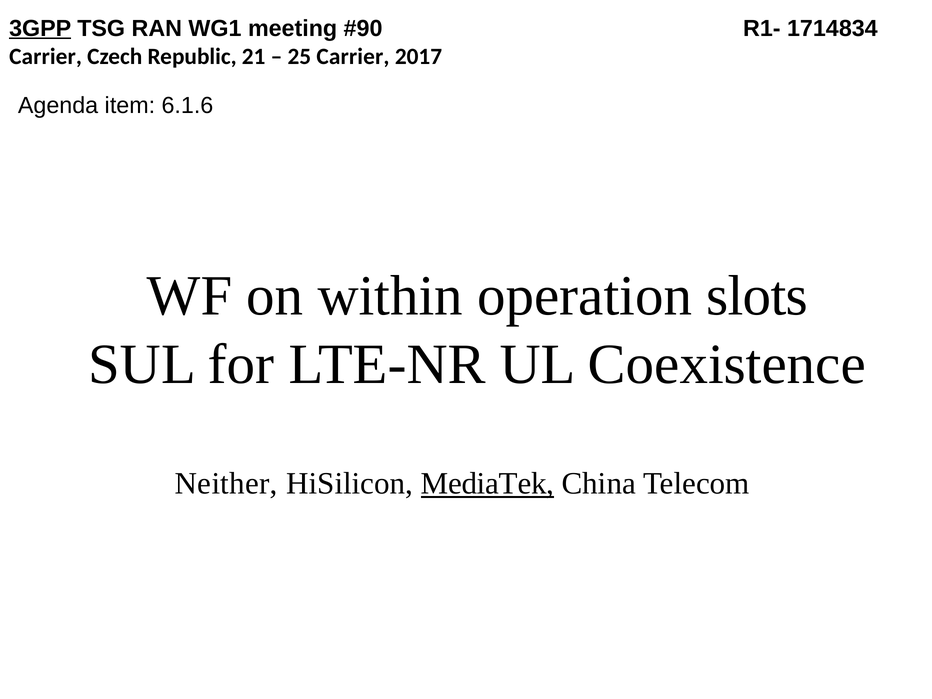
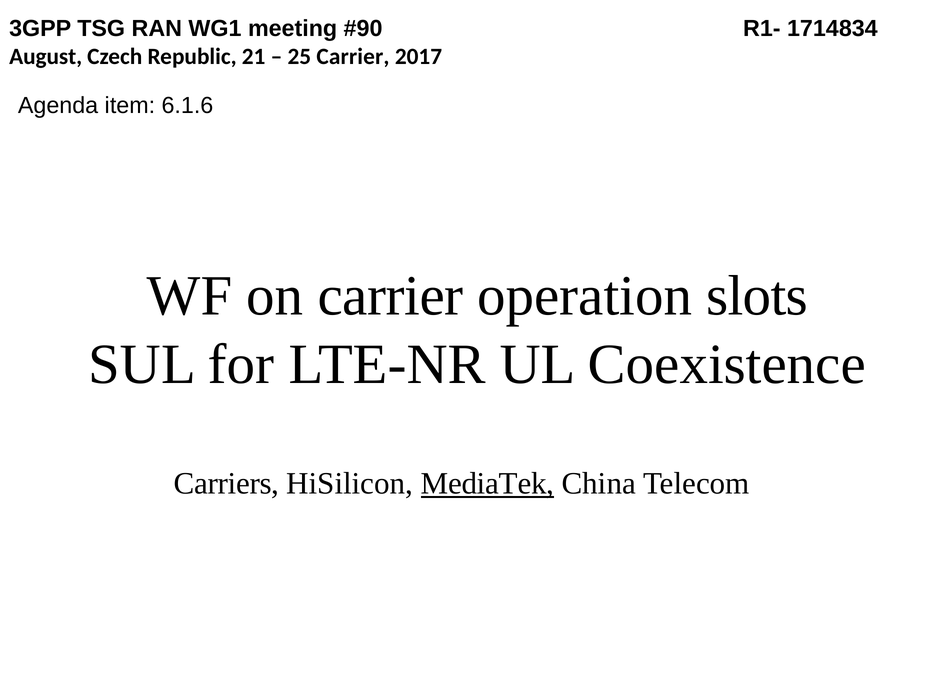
3GPP underline: present -> none
Carrier at (46, 56): Carrier -> August
on within: within -> carrier
Neither: Neither -> Carriers
